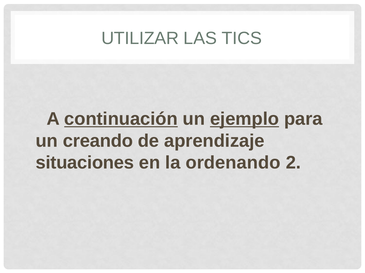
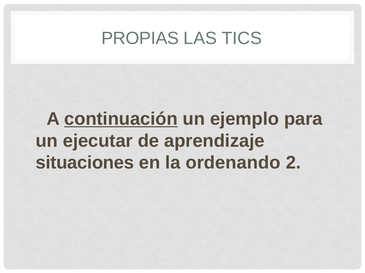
UTILIZAR: UTILIZAR -> PROPIAS
ejemplo underline: present -> none
creando: creando -> ejecutar
